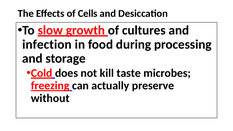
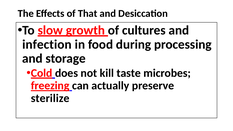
Cells: Cells -> That
without: without -> sterilize
